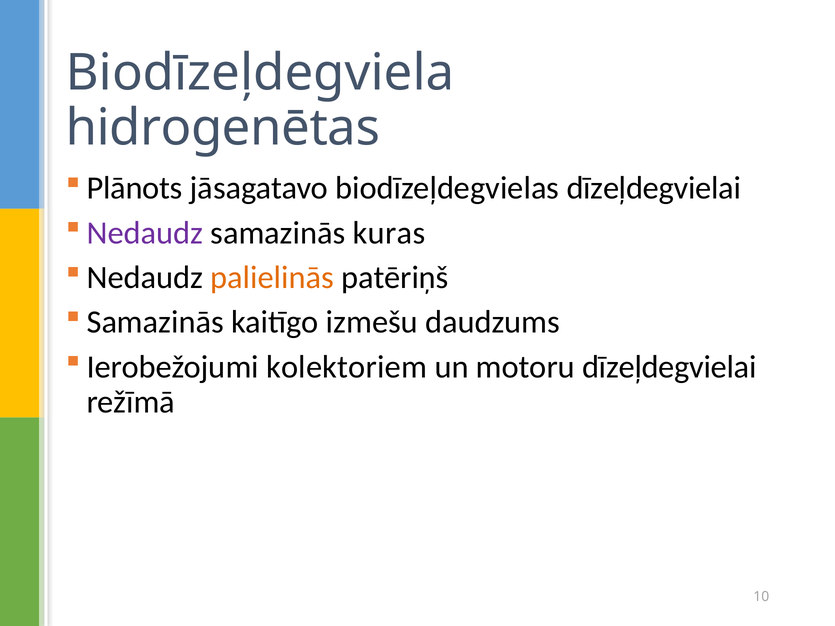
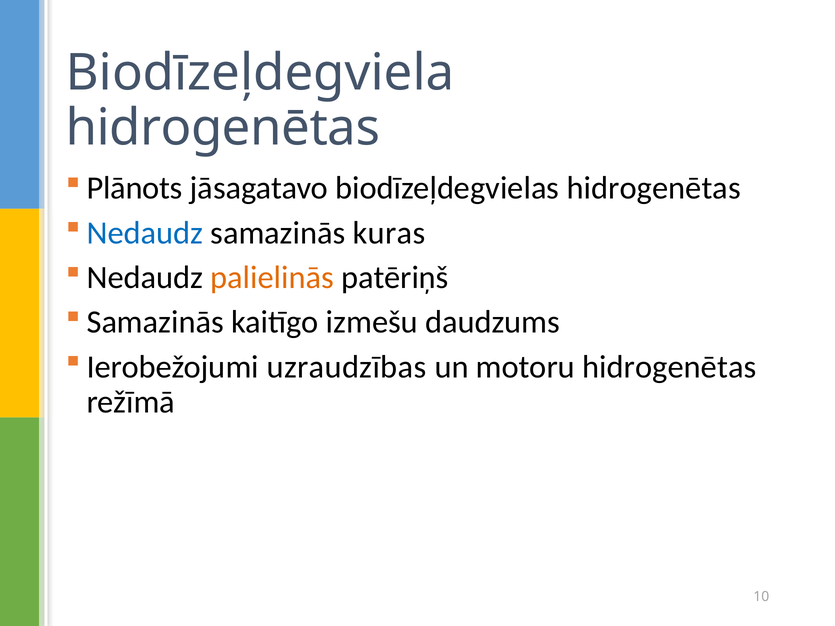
biodīzeļdegvielas dīzeļdegvielai: dīzeļdegvielai -> hidrogenētas
Nedaudz at (145, 233) colour: purple -> blue
kolektoriem: kolektoriem -> uzraudzības
motoru dīzeļdegvielai: dīzeļdegvielai -> hidrogenētas
